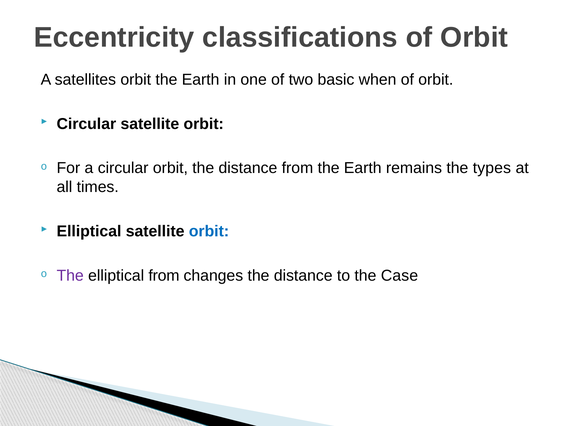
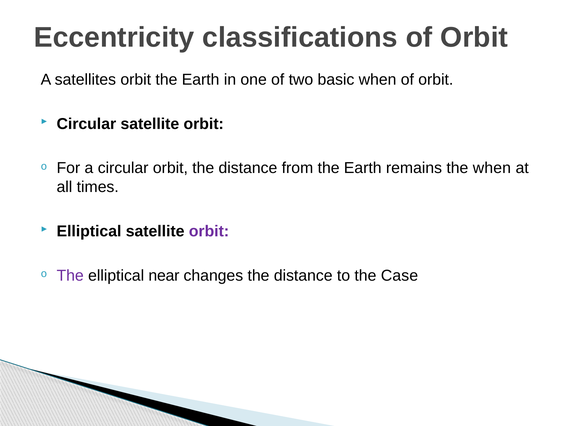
the types: types -> when
orbit at (209, 231) colour: blue -> purple
elliptical from: from -> near
